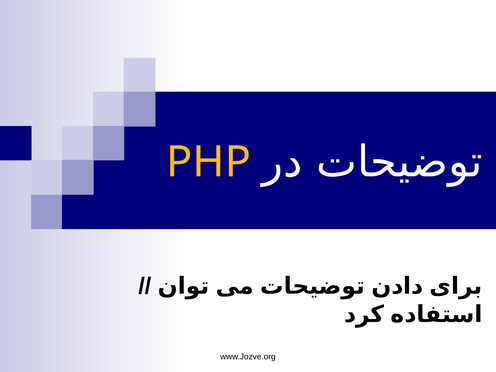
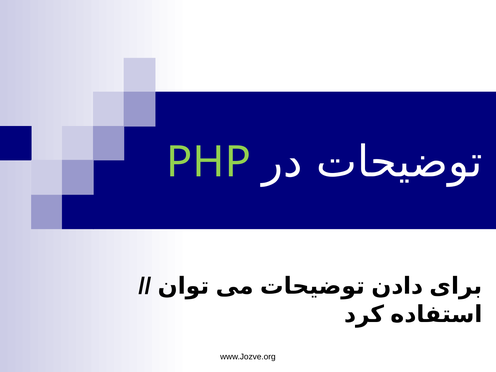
PHP colour: yellow -> light green
